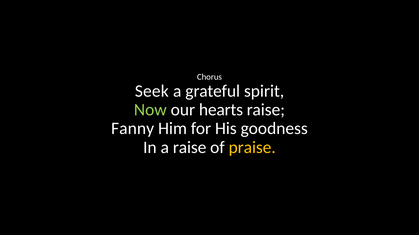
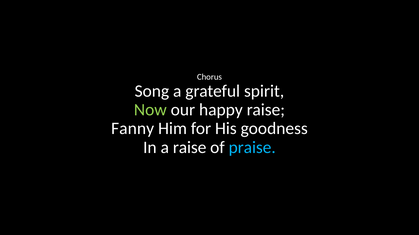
Seek: Seek -> Song
hearts: hearts -> happy
praise colour: yellow -> light blue
